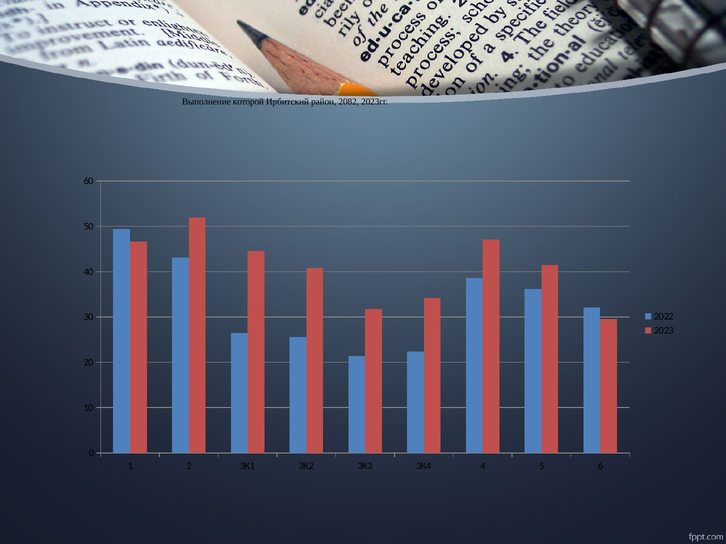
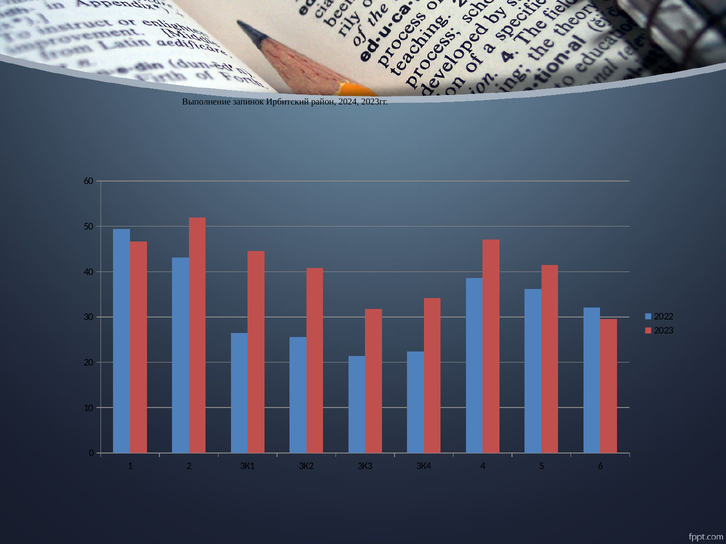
которой: которой -> запинок
2082: 2082 -> 2024
